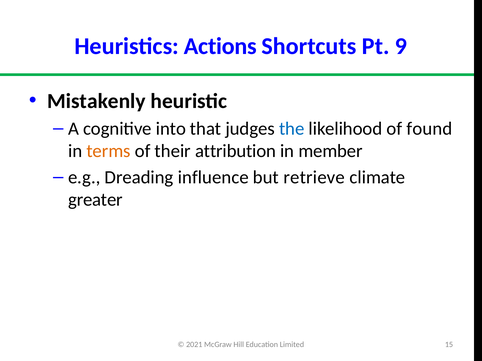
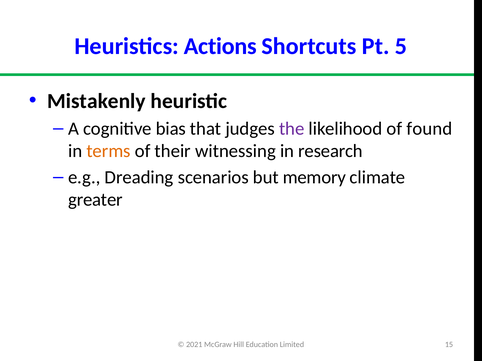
9: 9 -> 5
into: into -> bias
the colour: blue -> purple
attribution: attribution -> witnessing
member: member -> research
influence: influence -> scenarios
retrieve: retrieve -> memory
